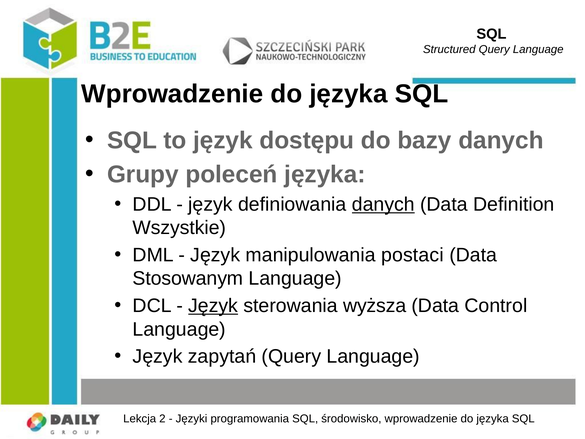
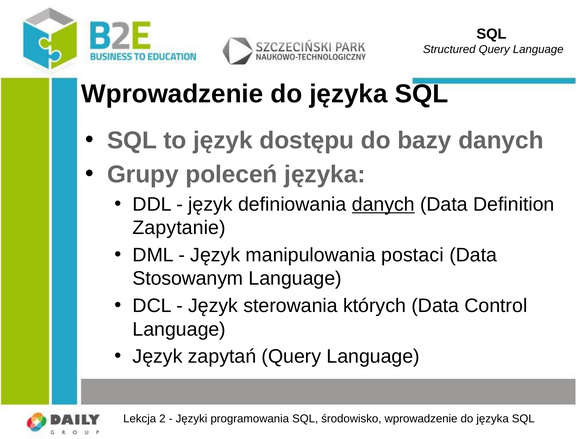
Wszystkie: Wszystkie -> Zapytanie
Język at (213, 306) underline: present -> none
wyższa: wyższa -> których
